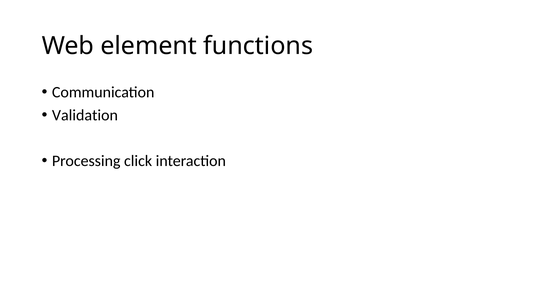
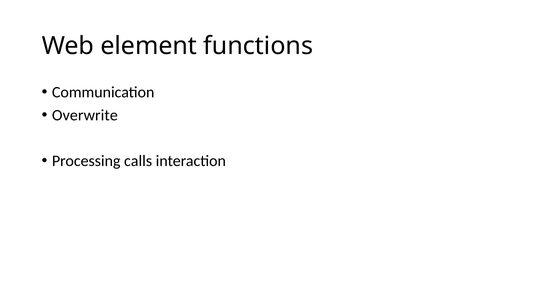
Validation: Validation -> Overwrite
click: click -> calls
